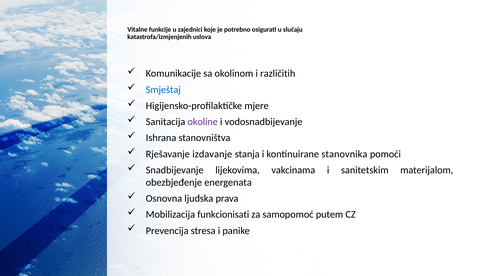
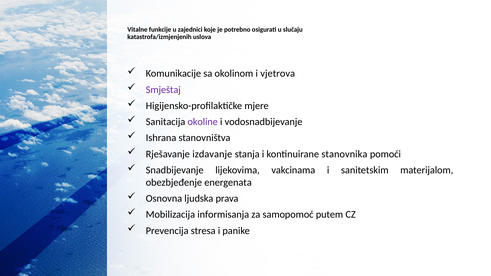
različitih: različitih -> vjetrova
Smještaj colour: blue -> purple
funkcionisati: funkcionisati -> informisanja
